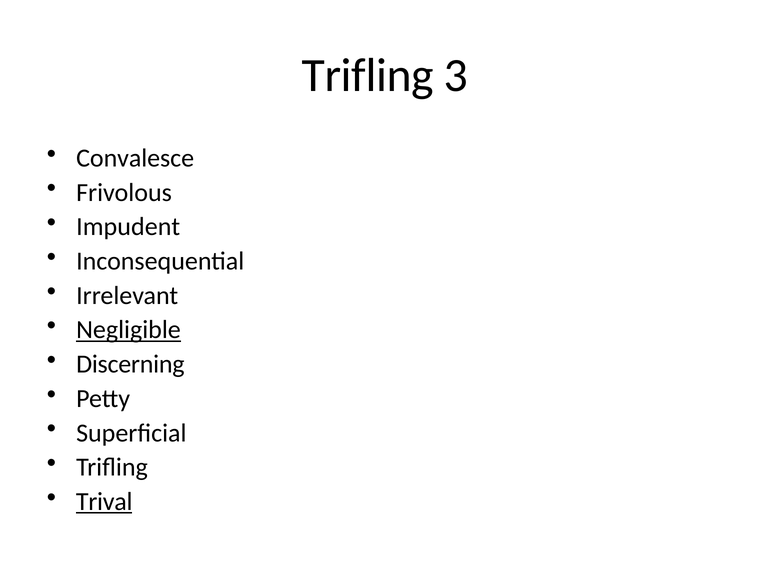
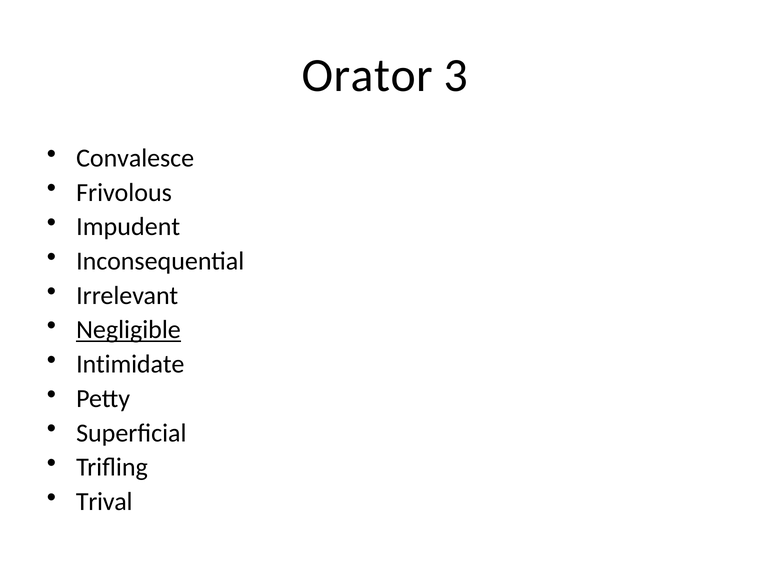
Trifling at (368, 76): Trifling -> Orator
Discerning: Discerning -> Intimidate
Trival underline: present -> none
